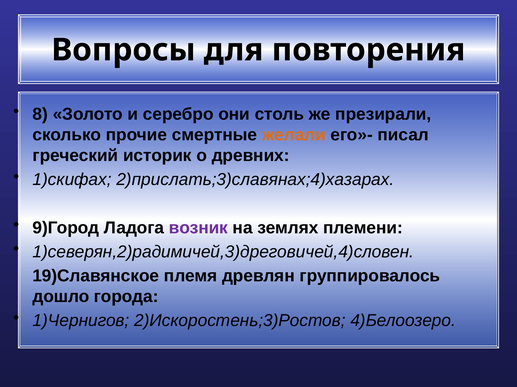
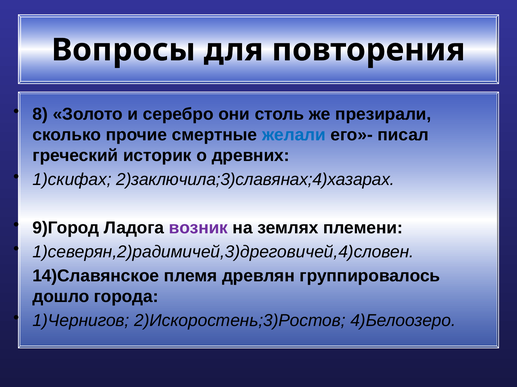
желали colour: orange -> blue
2)прислать;3)славянах;4)хазарах: 2)прислать;3)славянах;4)хазарах -> 2)заключила;3)славянах;4)хазарах
19)Славянское: 19)Славянское -> 14)Славянское
